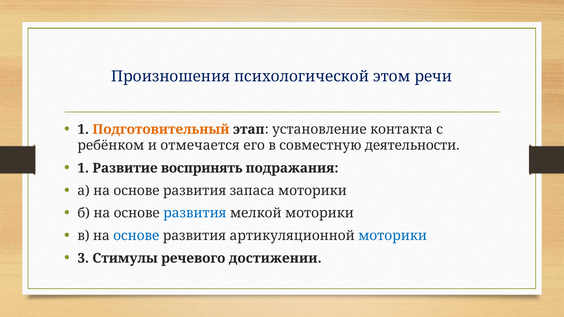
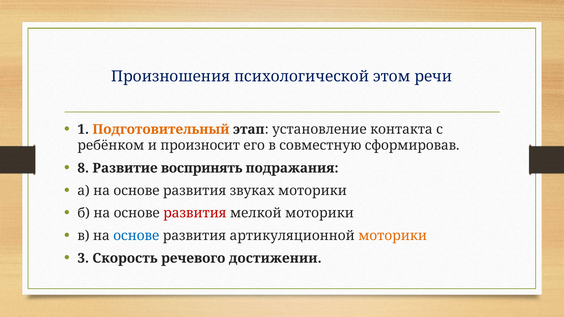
отмечается: отмечается -> произносит
деятельности: деятельности -> сформировав
1 at (83, 168): 1 -> 8
запаса: запаса -> звуках
развития at (195, 213) colour: blue -> red
моторики at (393, 236) colour: blue -> orange
Стимулы: Стимулы -> Скорость
